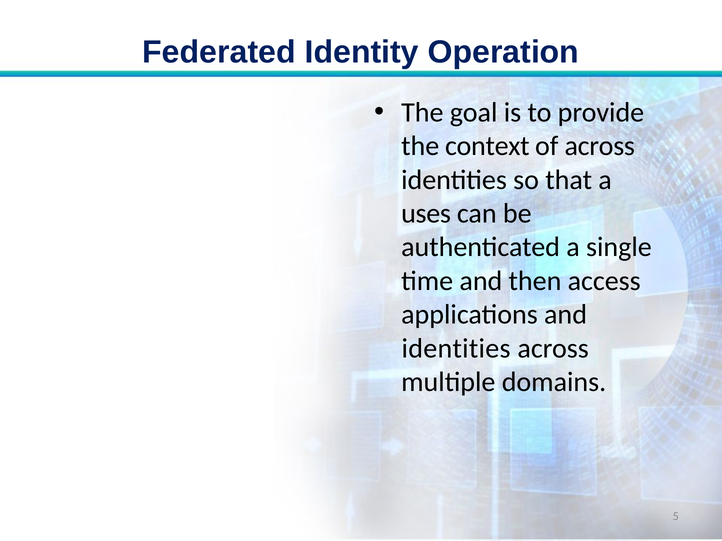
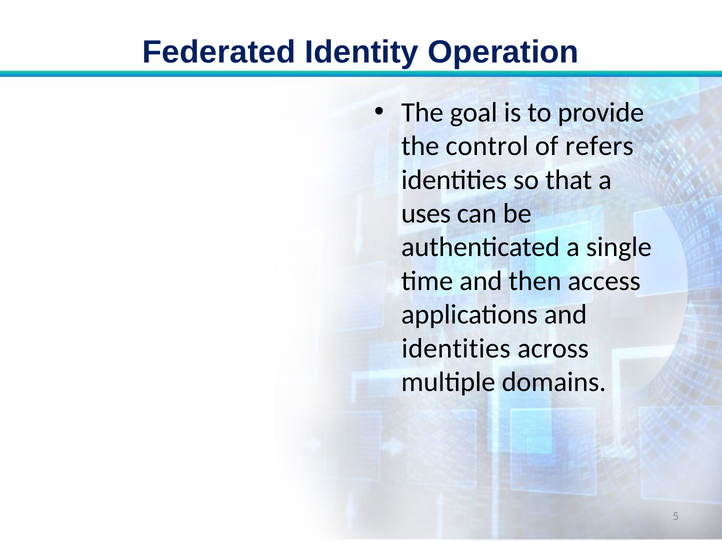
context: context -> control
of across: across -> refers
